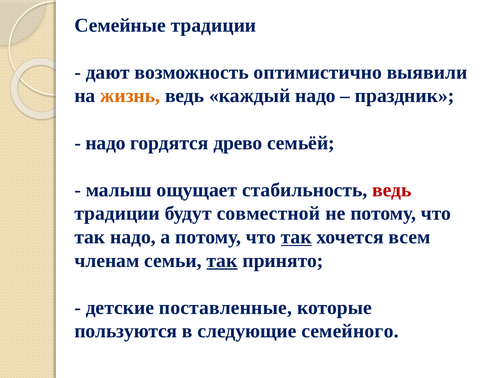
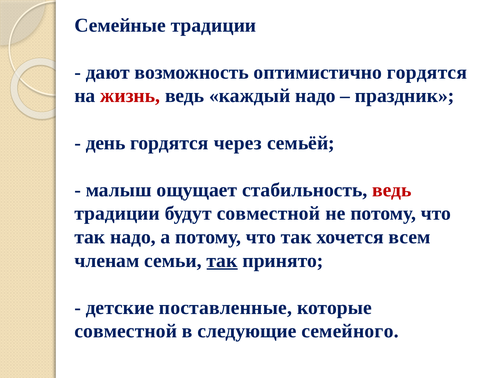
оптимистично выявили: выявили -> гордятся
жизнь colour: orange -> red
надо at (106, 143): надо -> день
древо: древо -> через
так at (296, 237) underline: present -> none
пользуются at (126, 331): пользуются -> совместной
